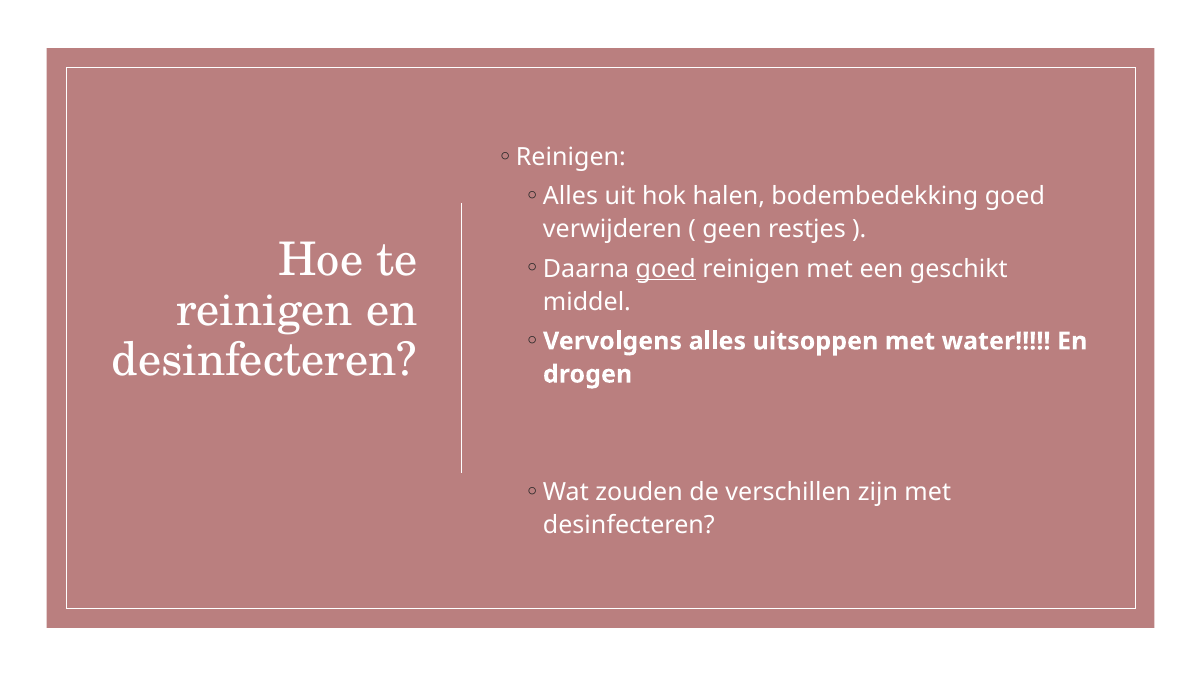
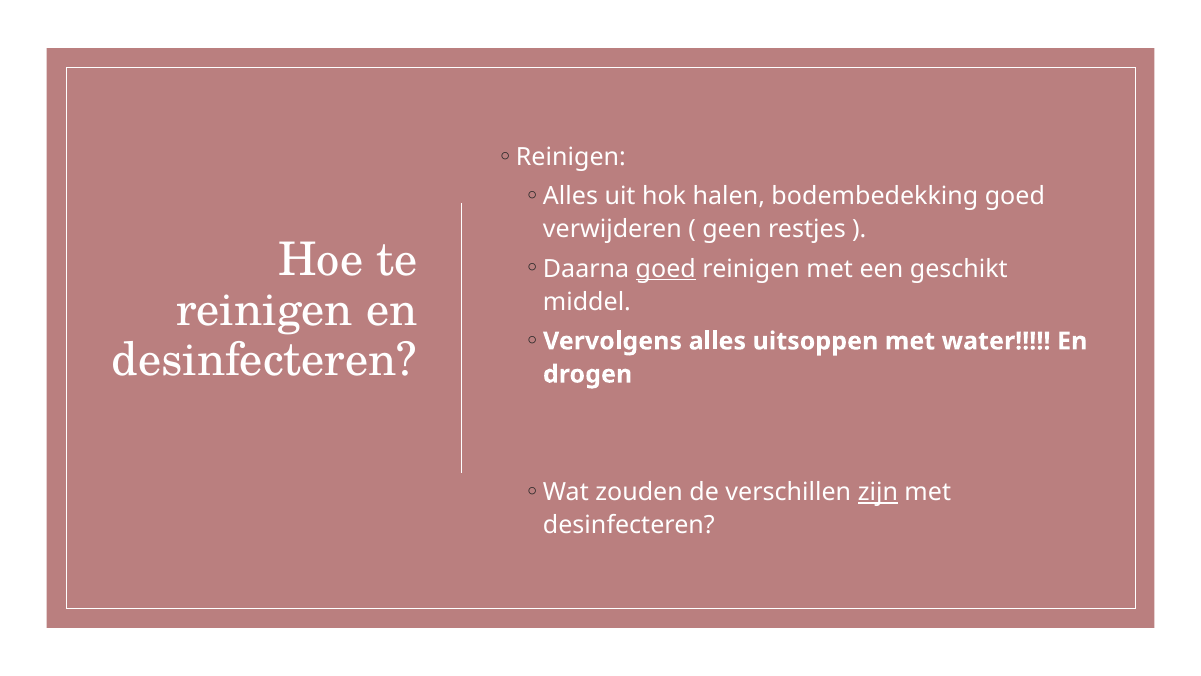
zijn underline: none -> present
